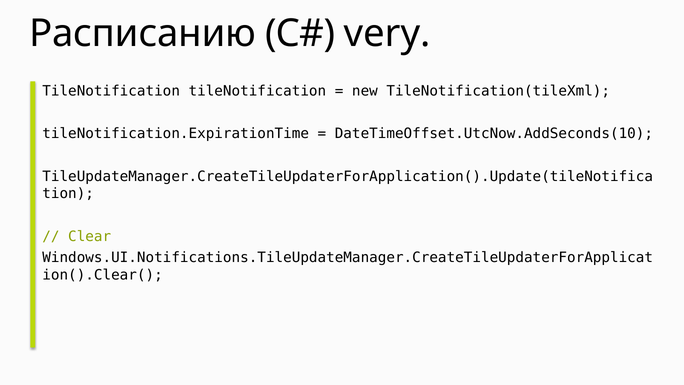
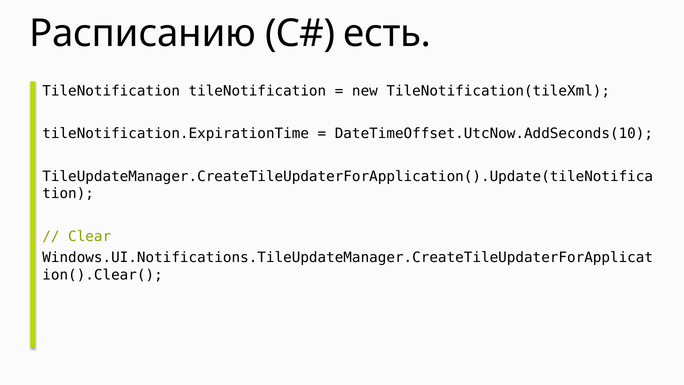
very: very -> есть
